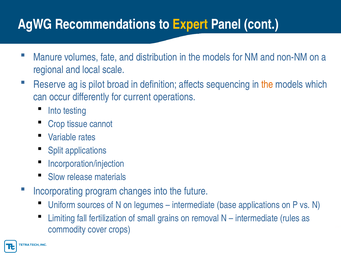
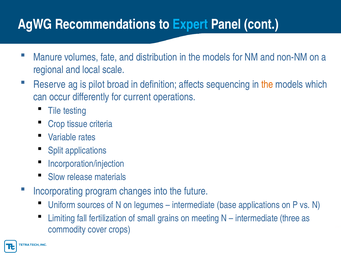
Expert colour: yellow -> light blue
Into at (55, 111): Into -> Tile
cannot: cannot -> criteria
removal: removal -> meeting
rules: rules -> three
